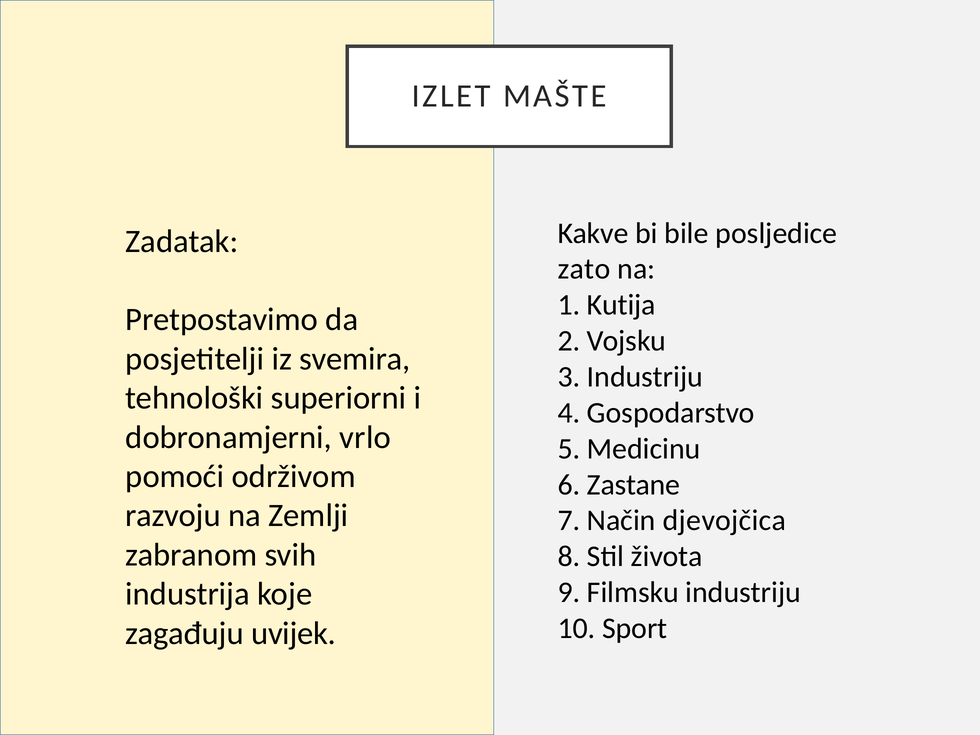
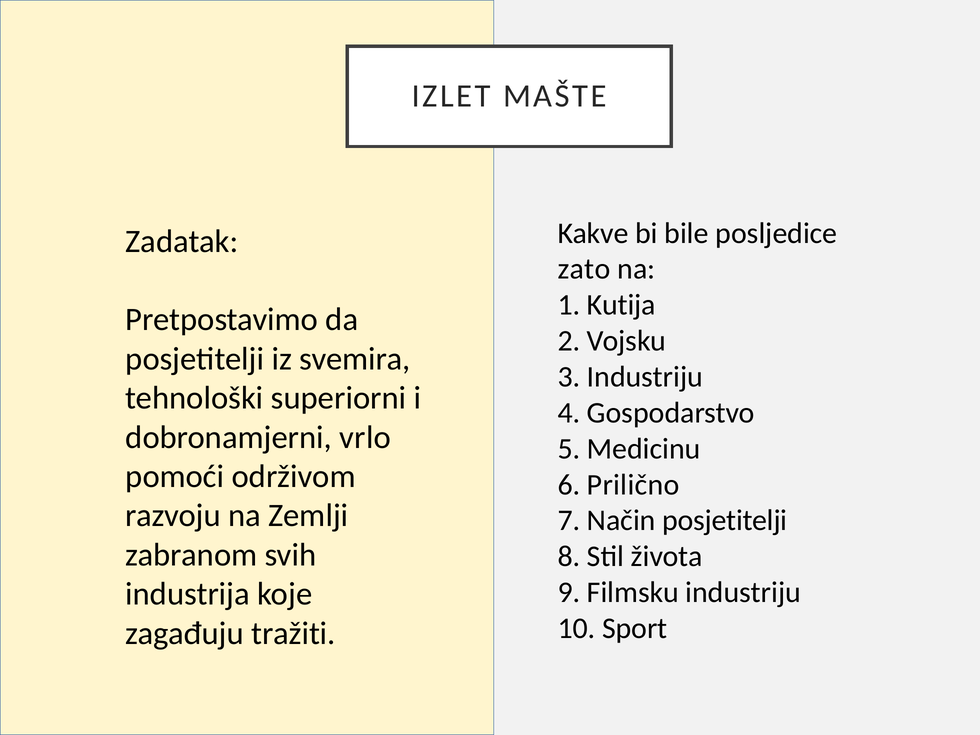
Zastane: Zastane -> Prilično
Način djevojčica: djevojčica -> posjetitelji
uvijek: uvijek -> tražiti
